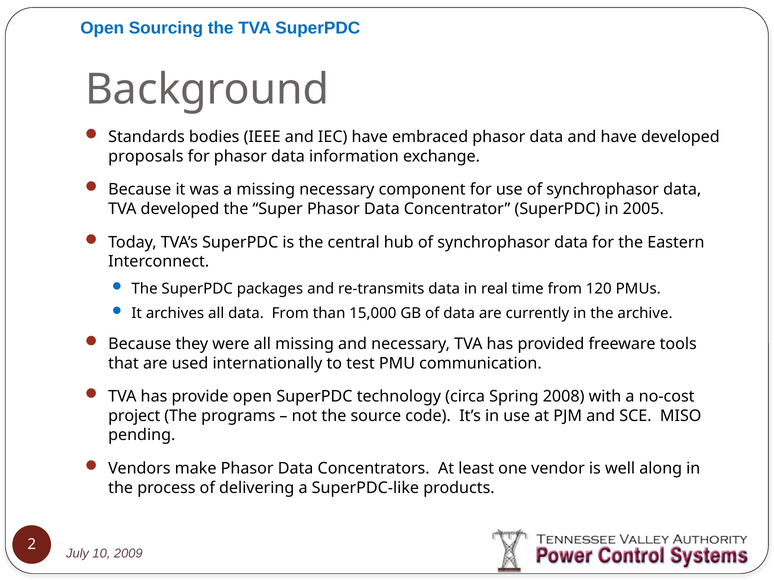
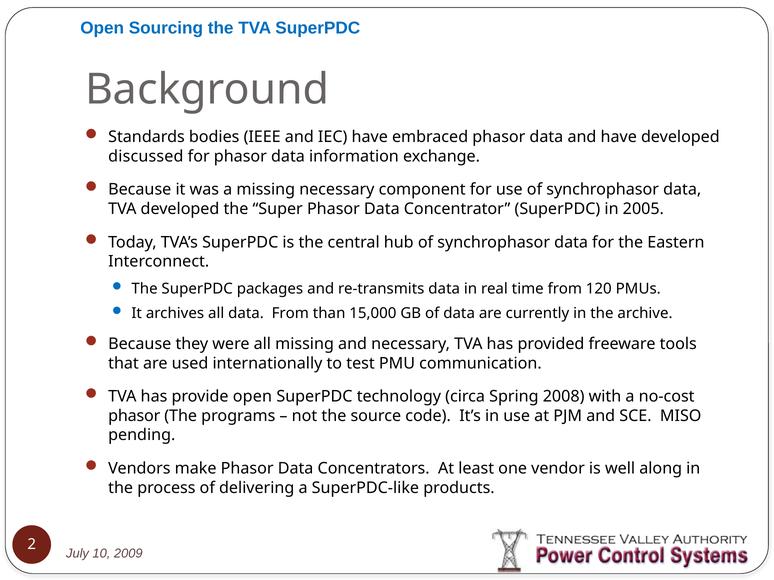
proposals: proposals -> discussed
project at (134, 416): project -> phasor
